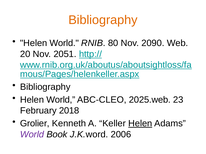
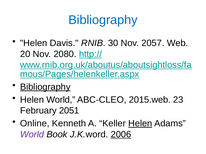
Bibliography at (103, 20) colour: orange -> blue
World at (64, 43): World -> Davis
80: 80 -> 30
2090: 2090 -> 2057
2051: 2051 -> 2080
Bibliography at (45, 87) underline: none -> present
2025.web: 2025.web -> 2015.web
2018: 2018 -> 2051
Grolier: Grolier -> Online
2006 underline: none -> present
